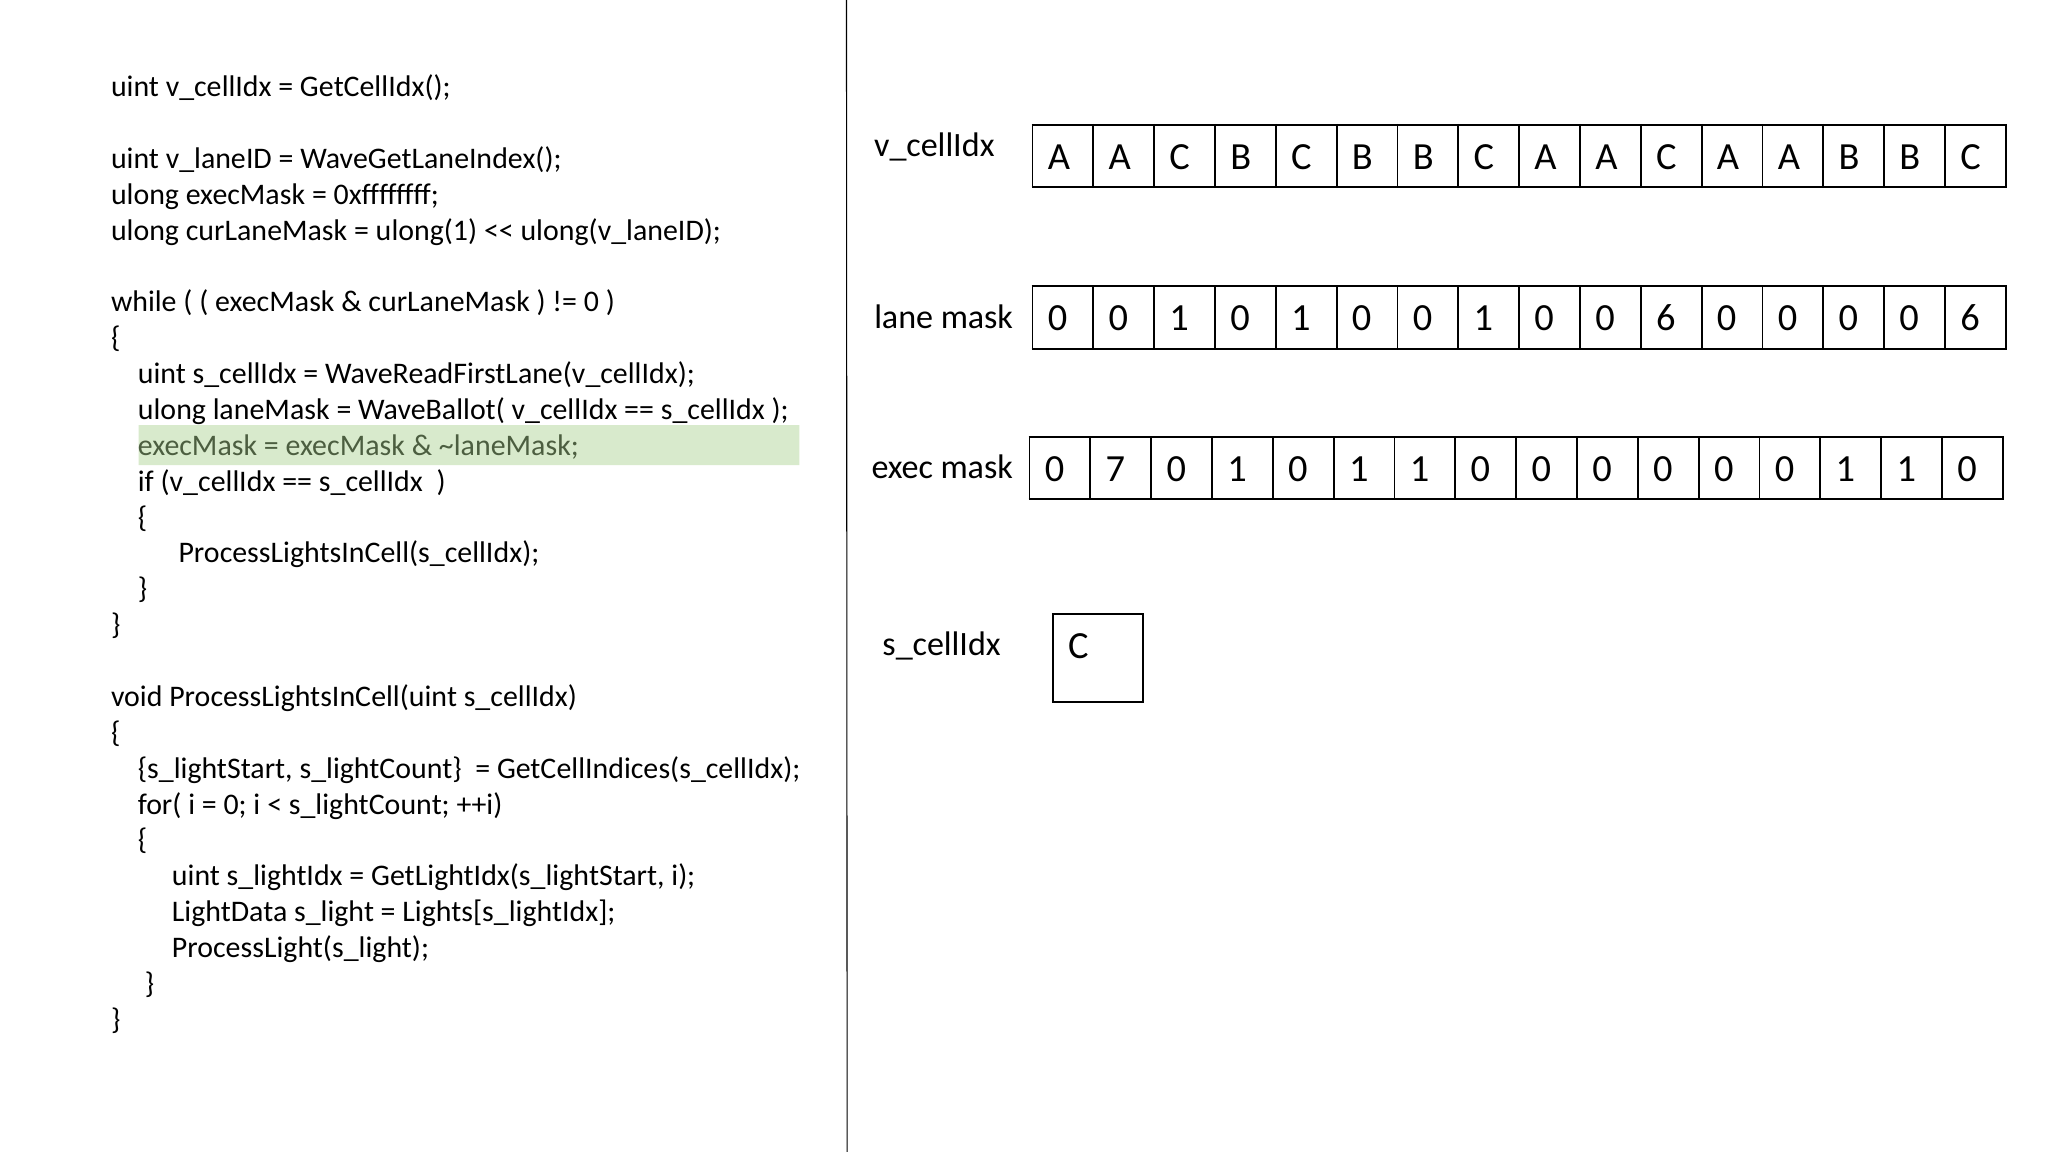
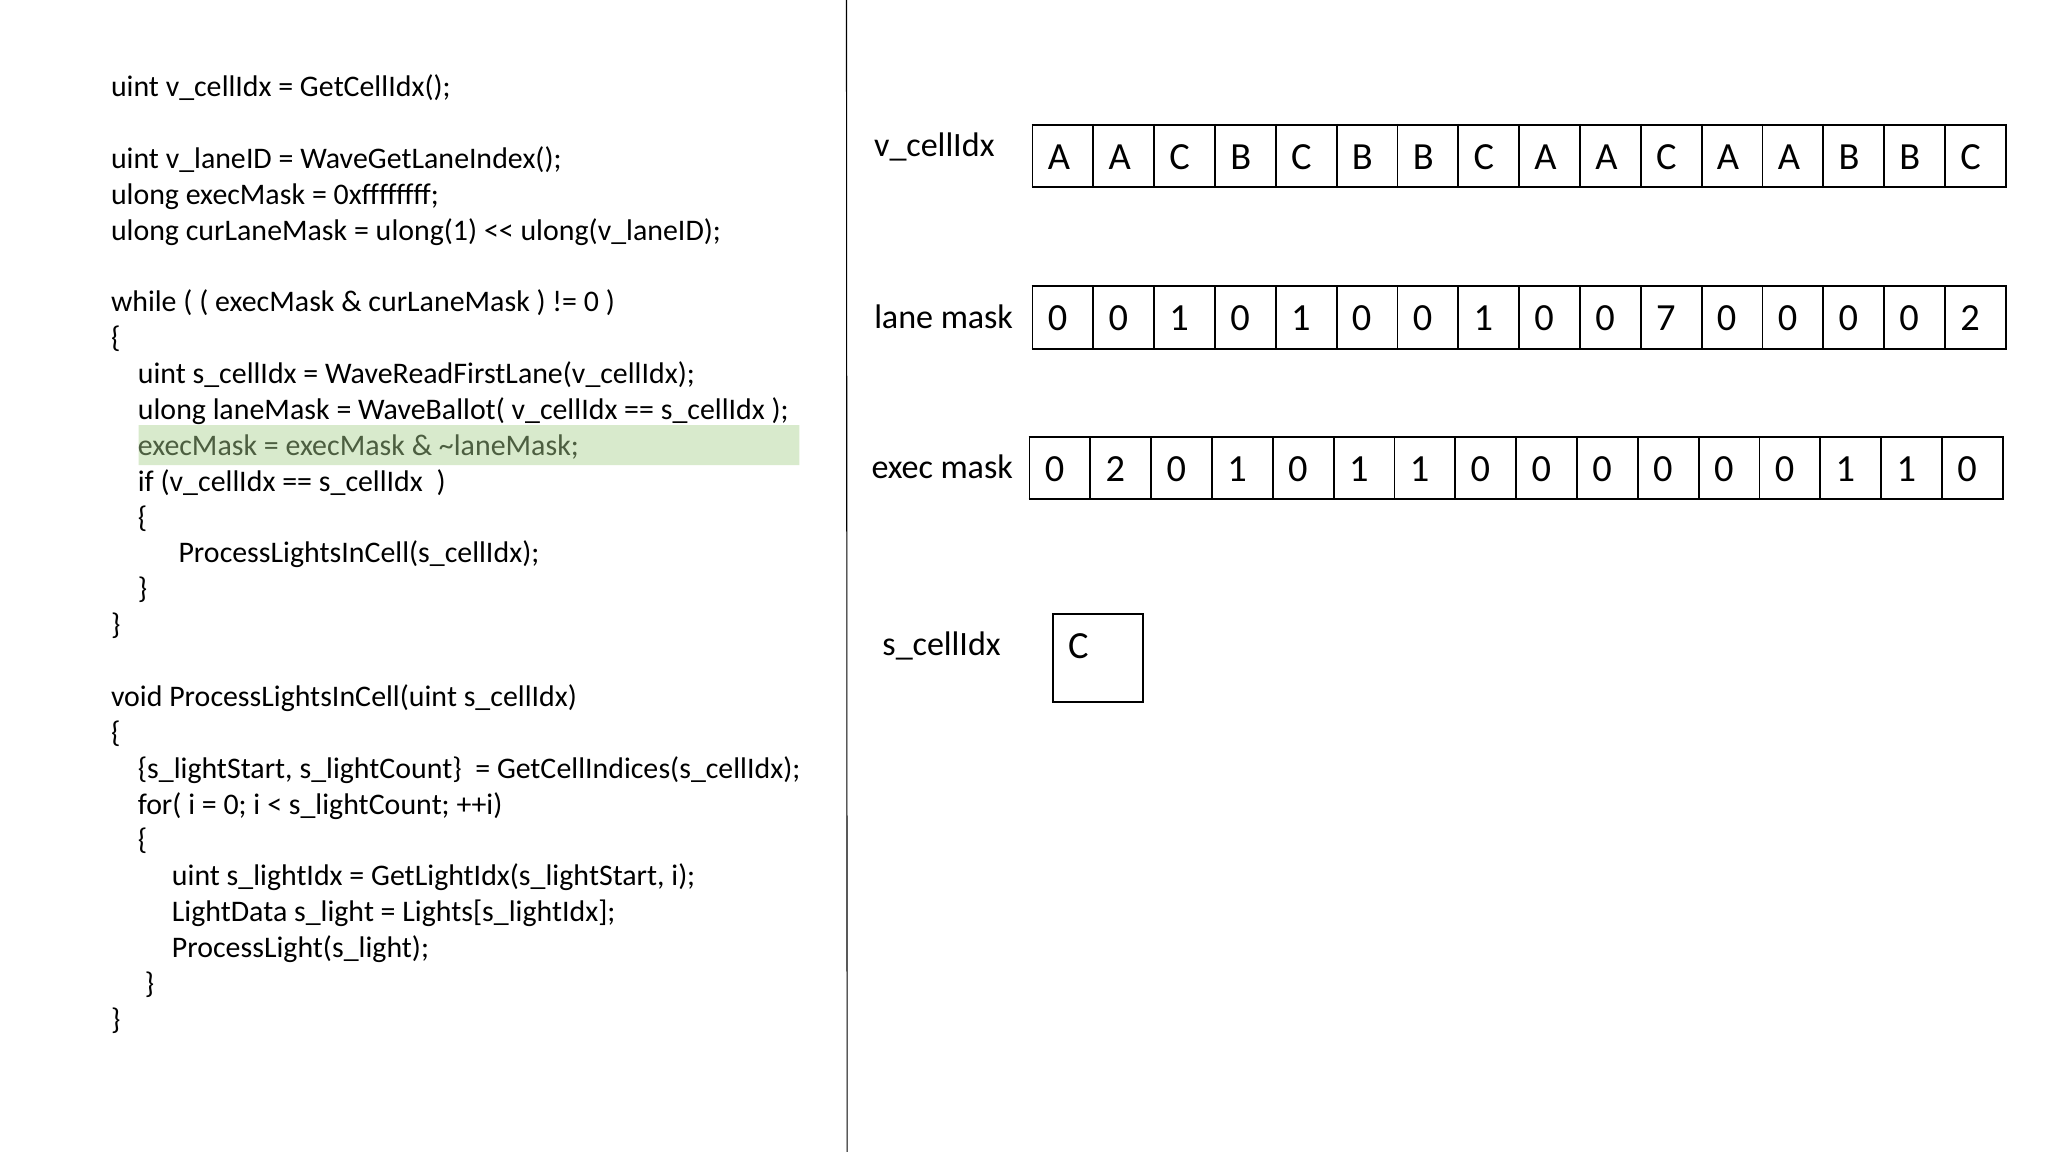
1 0 0 6: 6 -> 7
0 0 0 6: 6 -> 2
7 at (1115, 469): 7 -> 2
